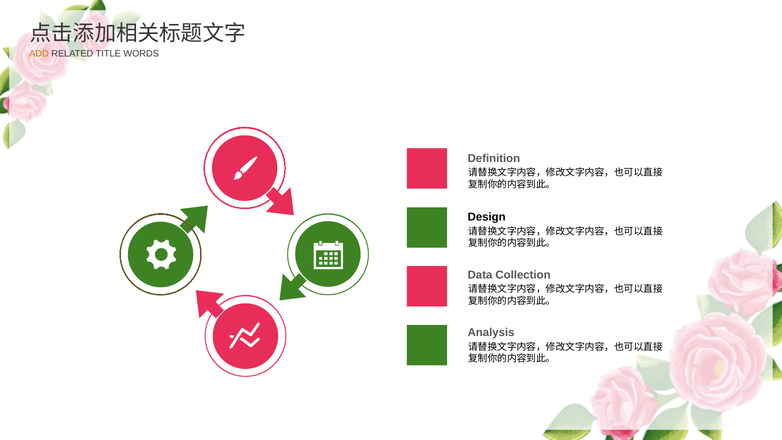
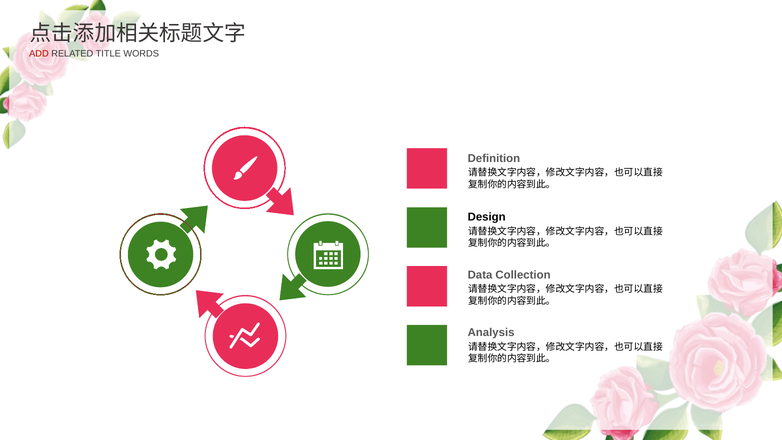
ADD colour: orange -> red
